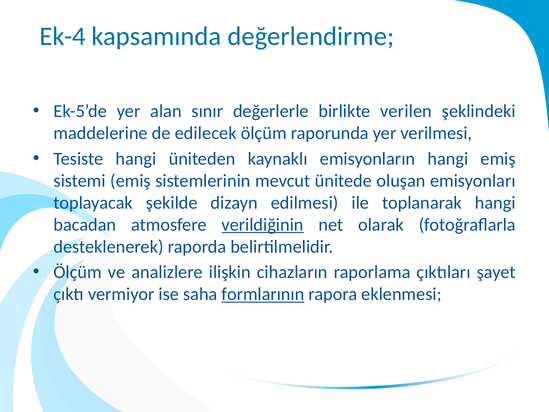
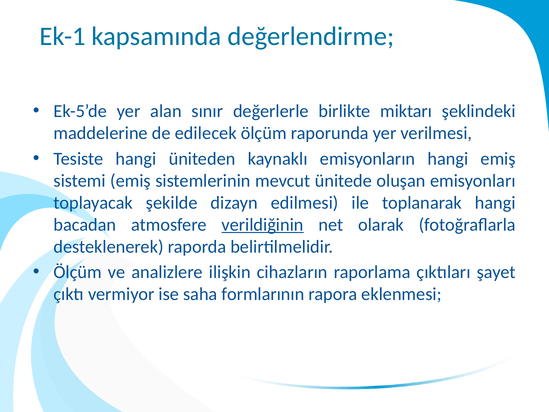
Ek-4: Ek-4 -> Ek-1
verilen: verilen -> miktarı
formlarının underline: present -> none
